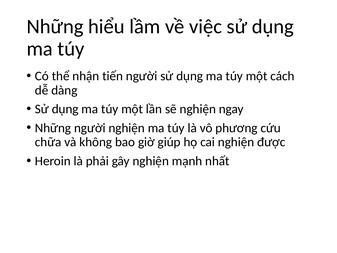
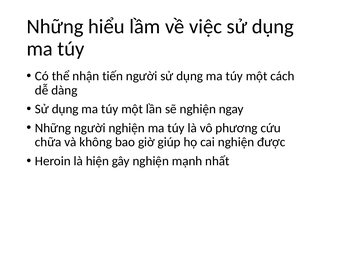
phải: phải -> hiện
